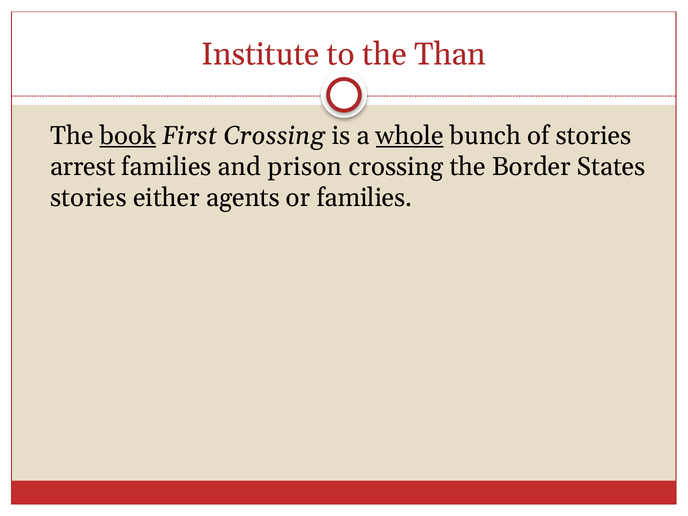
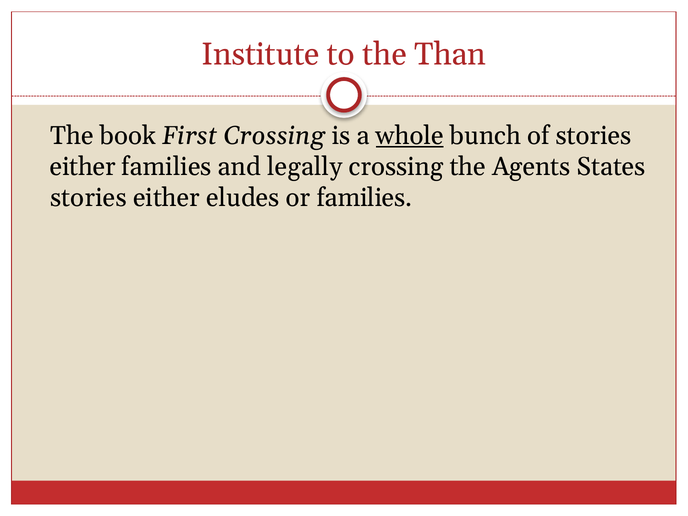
book underline: present -> none
arrest at (83, 167): arrest -> either
prison: prison -> legally
Border: Border -> Agents
agents: agents -> eludes
